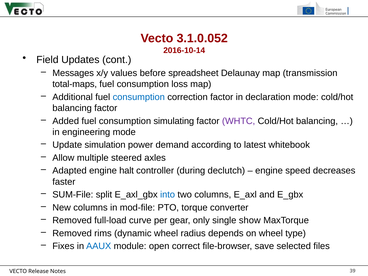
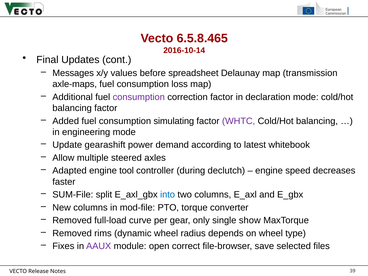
3.1.0.052: 3.1.0.052 -> 6.5.8.465
Field: Field -> Final
total-maps: total-maps -> axle-maps
consumption at (139, 97) colour: blue -> purple
simulation: simulation -> gearashift
halt: halt -> tool
AAUX colour: blue -> purple
